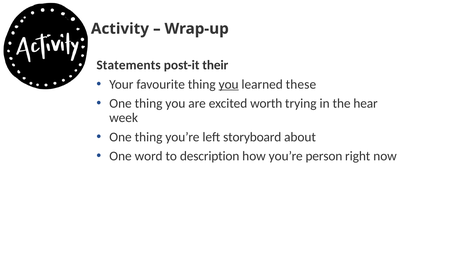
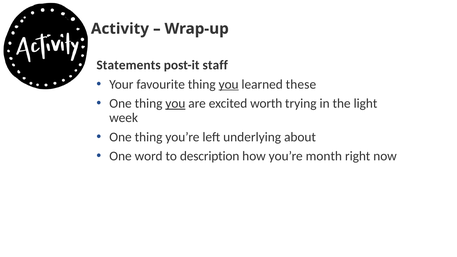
their: their -> staff
you at (175, 103) underline: none -> present
hear: hear -> light
storyboard: storyboard -> underlying
person: person -> month
